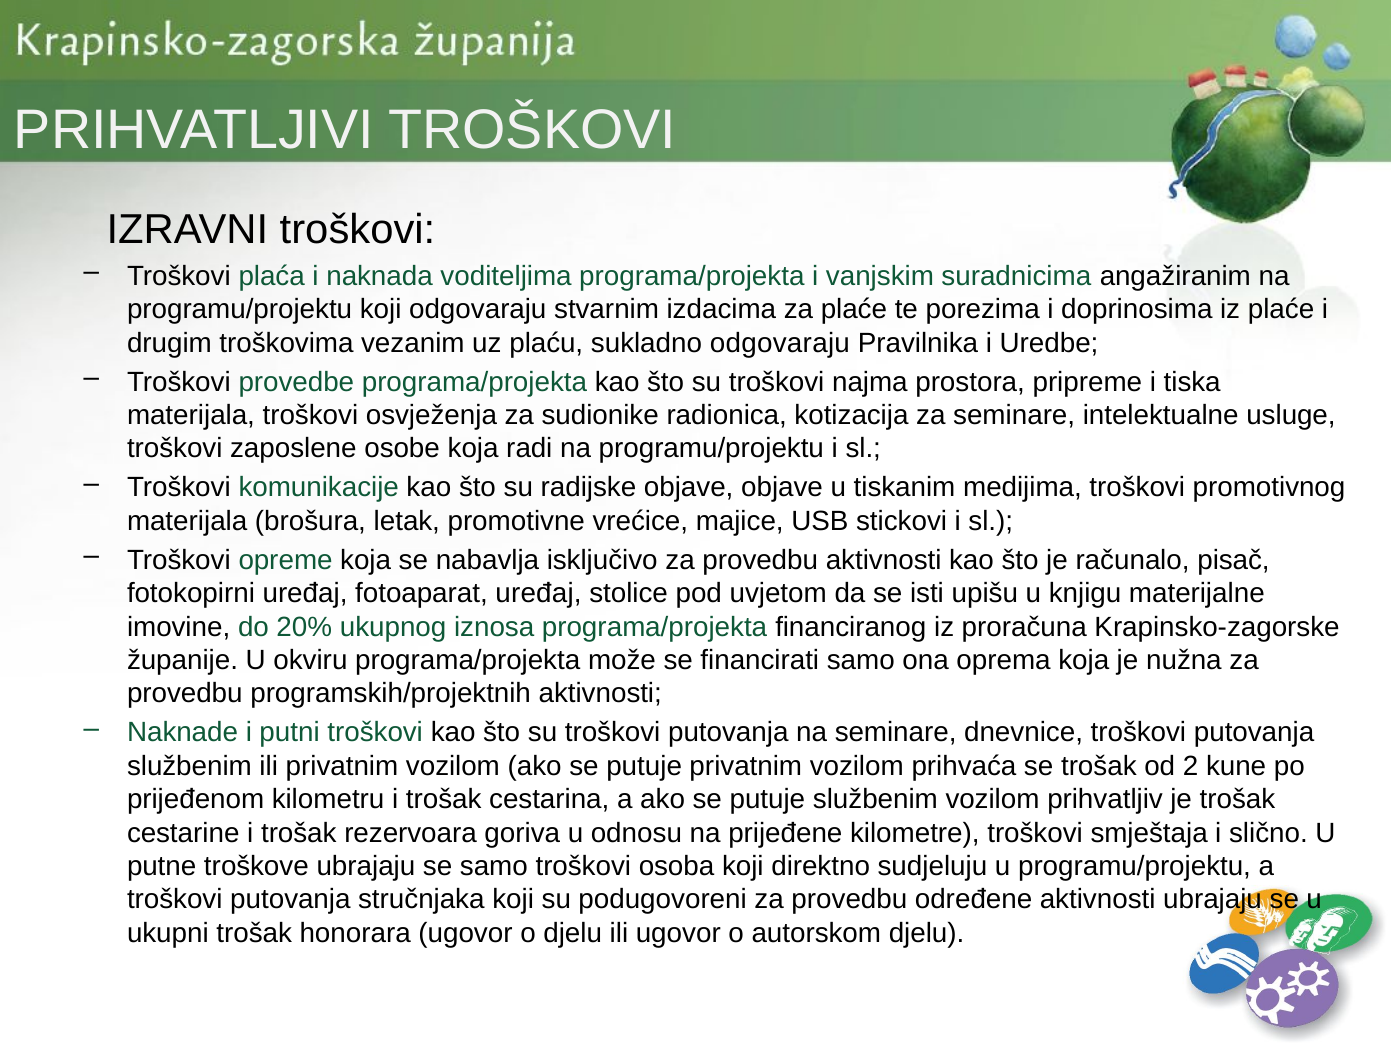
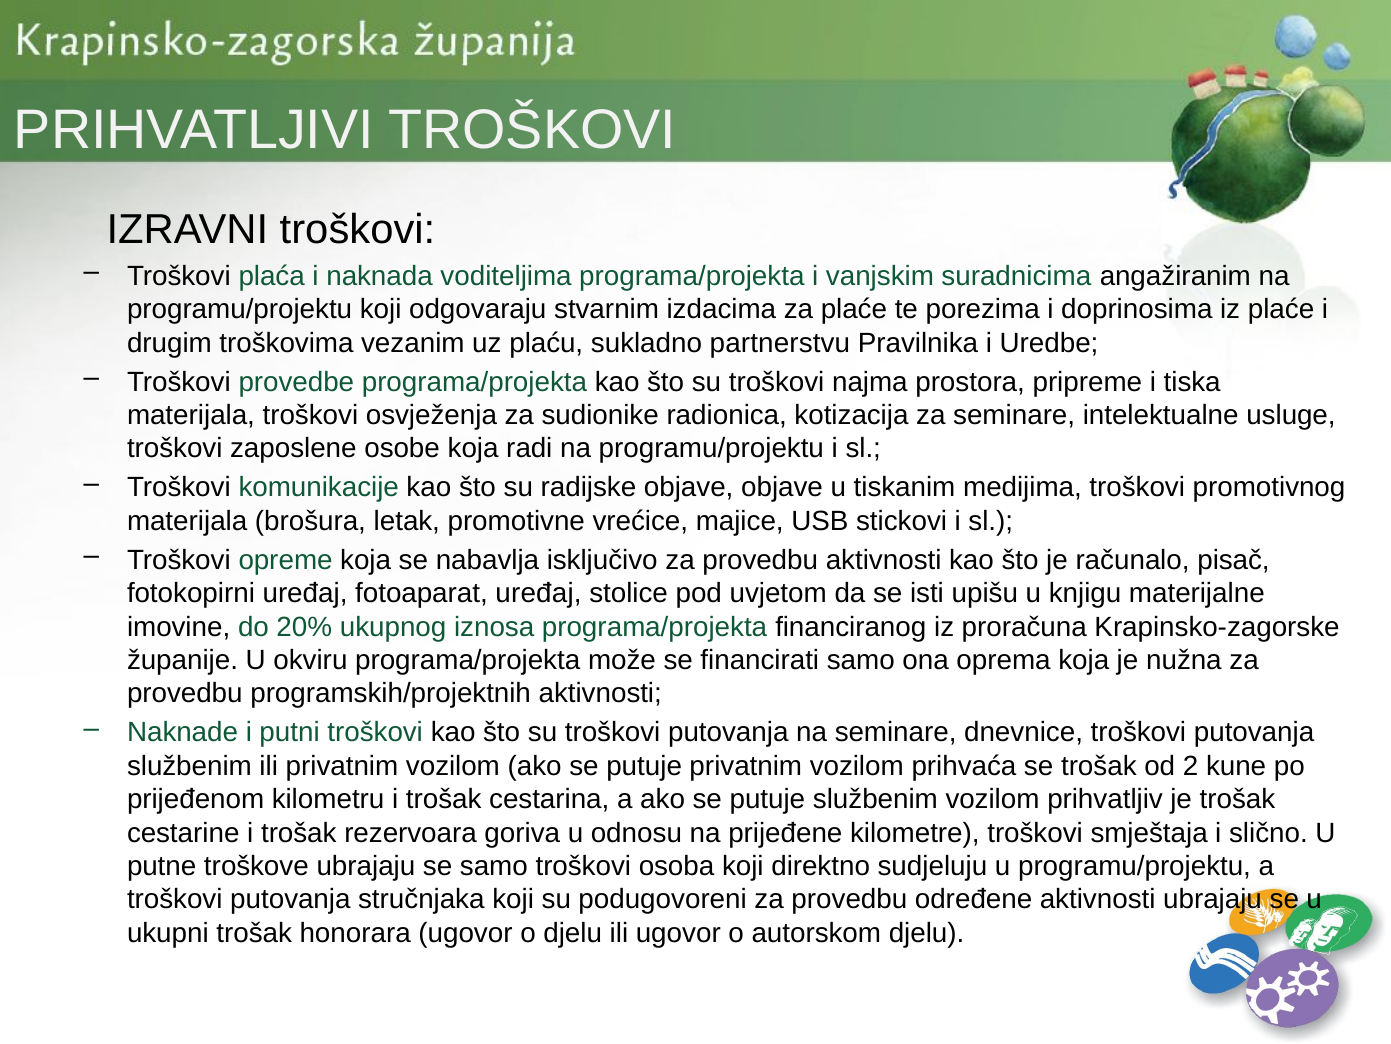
sukladno odgovaraju: odgovaraju -> partnerstvu
